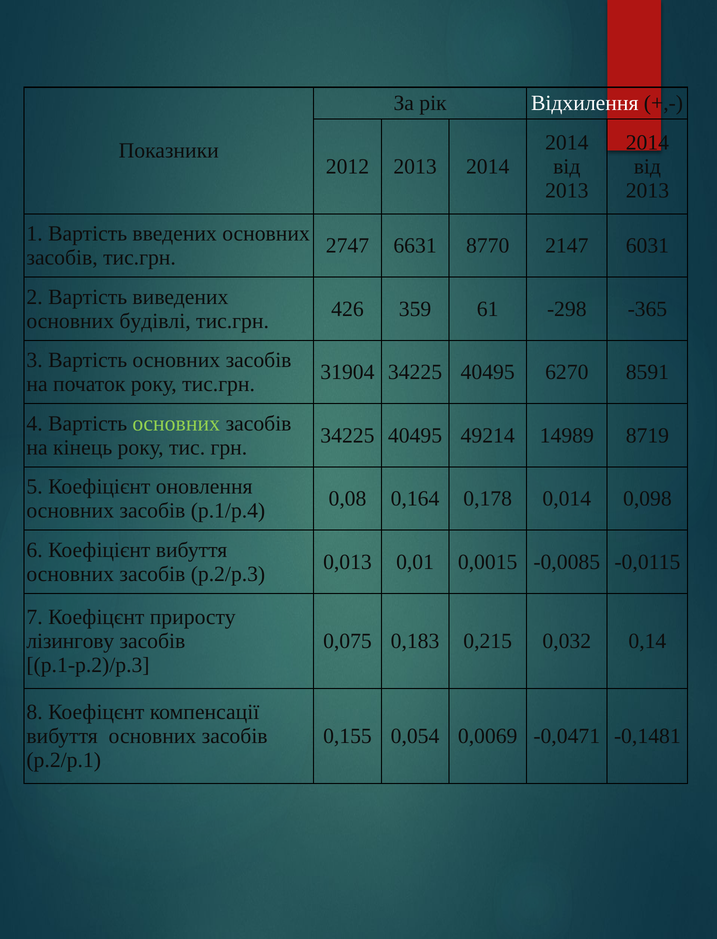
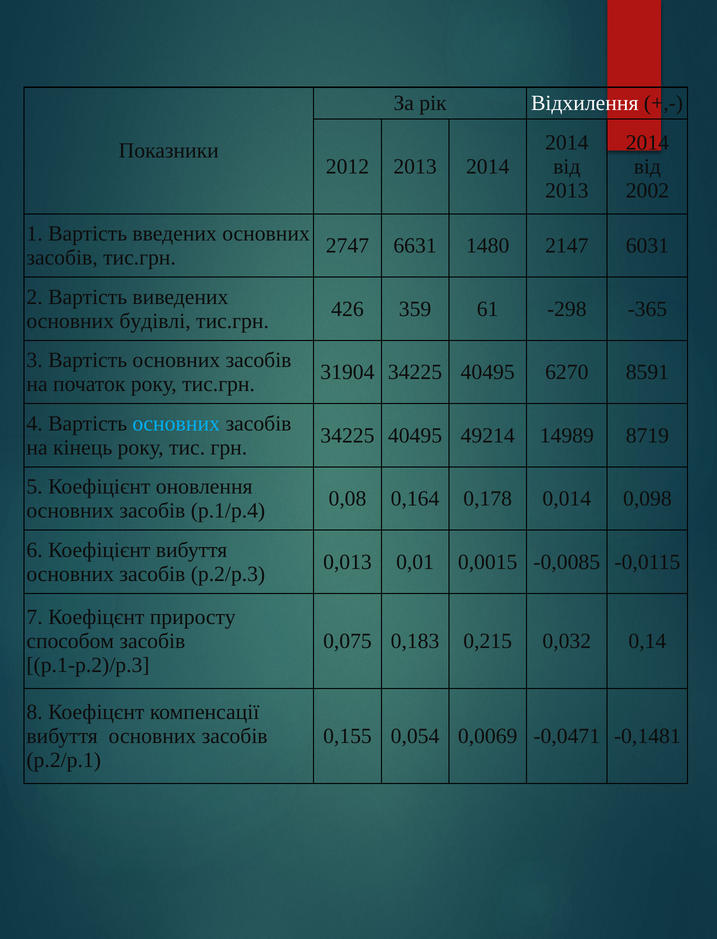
2013 at (647, 191): 2013 -> 2002
8770: 8770 -> 1480
основних at (176, 424) colour: light green -> light blue
лізингову: лізингову -> способом
